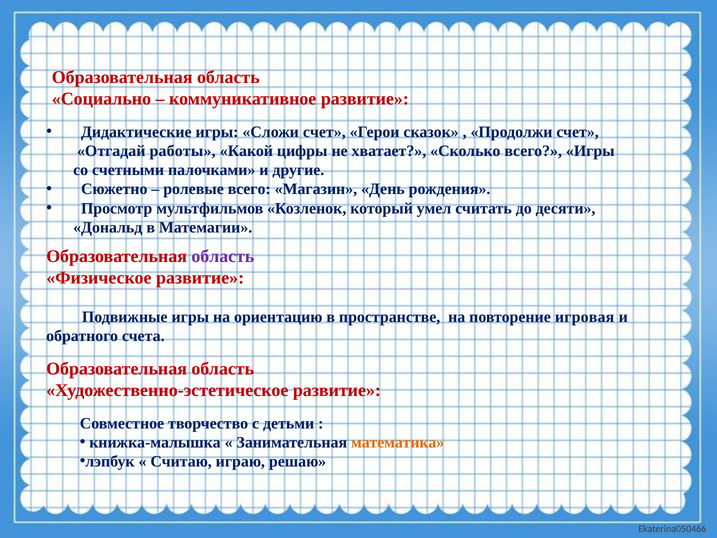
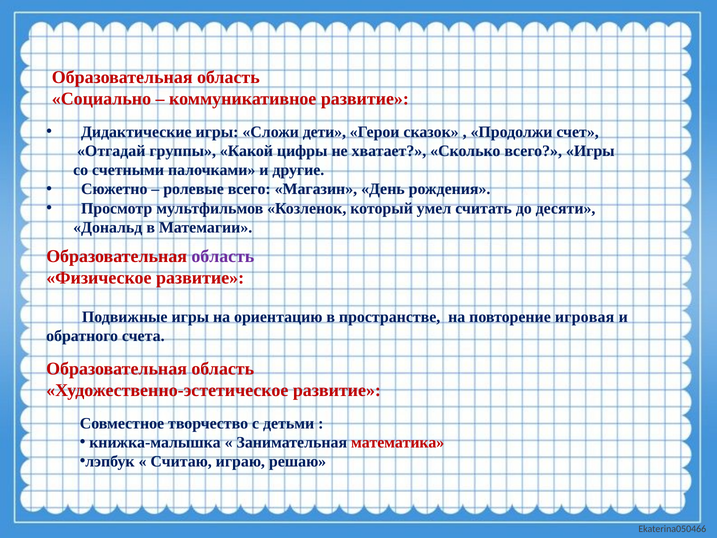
Сложи счет: счет -> дети
работы: работы -> группы
математика colour: orange -> red
